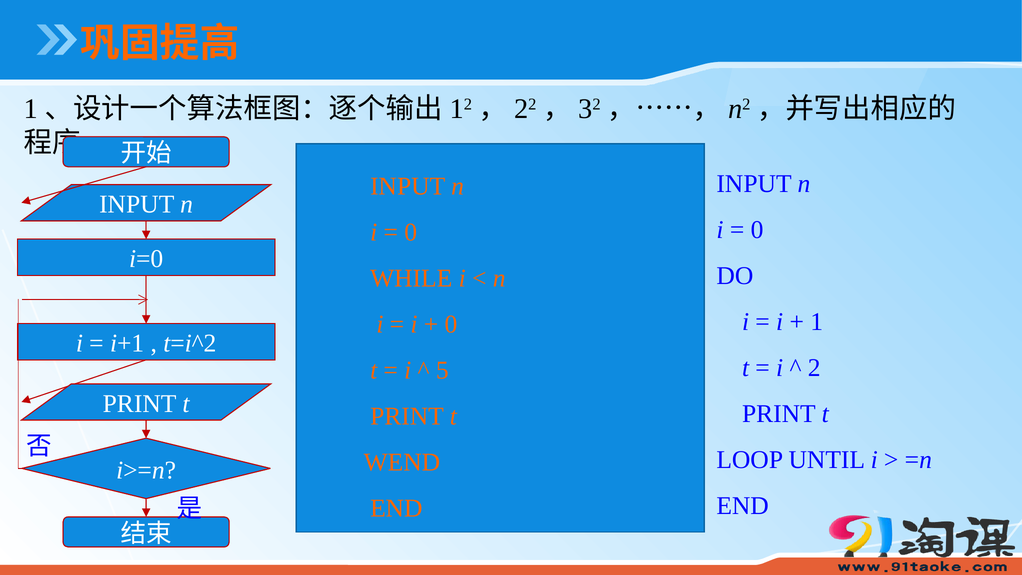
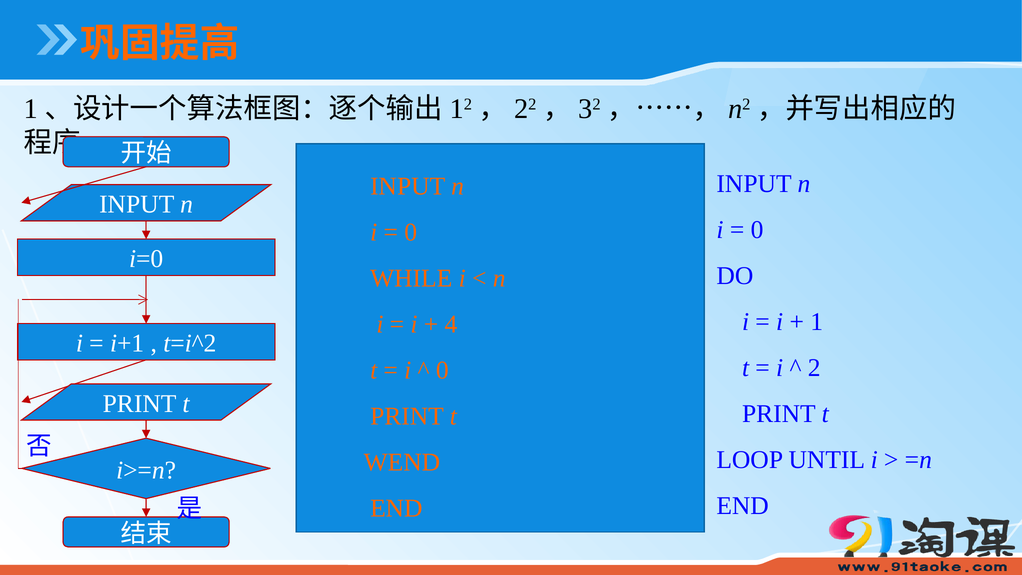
0 at (451, 324): 0 -> 4
5 at (442, 370): 5 -> 0
